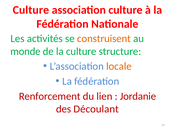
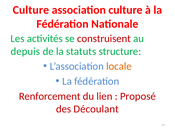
construisent colour: orange -> red
monde: monde -> depuis
la culture: culture -> statuts
Jordanie: Jordanie -> Proposé
